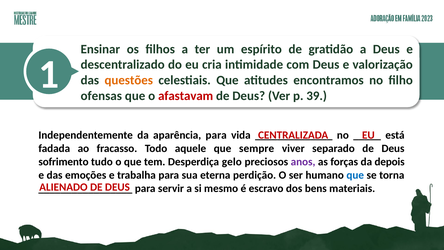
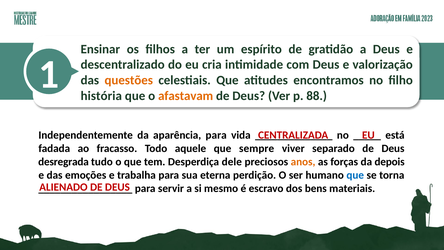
ofensas: ofensas -> história
afastavam colour: red -> orange
39: 39 -> 88
sofrimento: sofrimento -> desregrada
gelo: gelo -> dele
anos colour: purple -> orange
